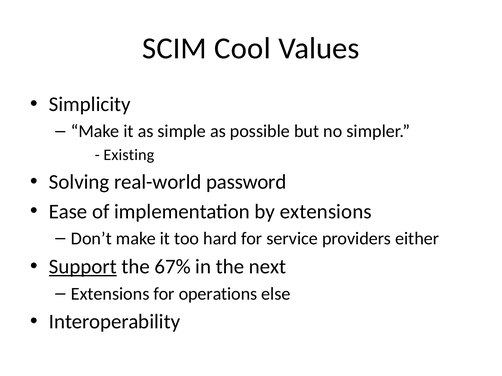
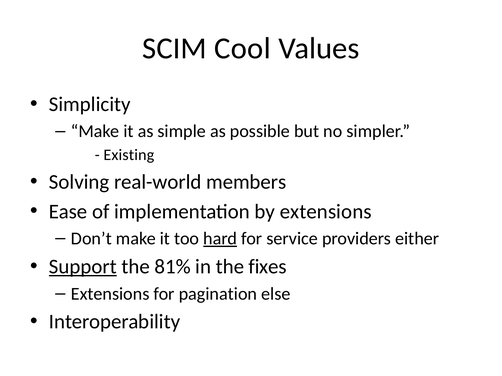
password: password -> members
hard underline: none -> present
67%: 67% -> 81%
next: next -> fixes
operations: operations -> pagination
